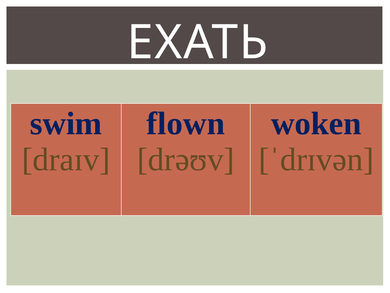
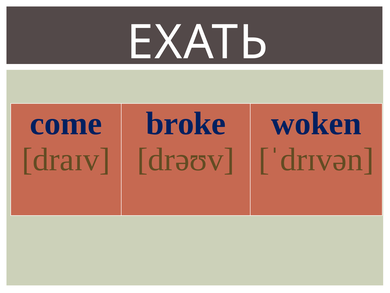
swim: swim -> come
flown: flown -> broke
